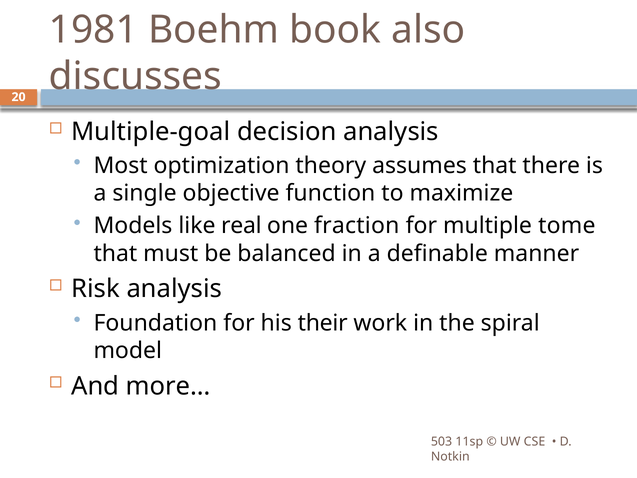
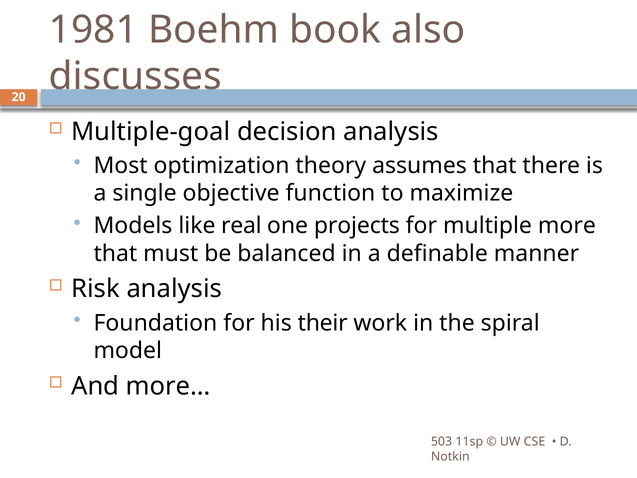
fraction: fraction -> projects
tome: tome -> more
